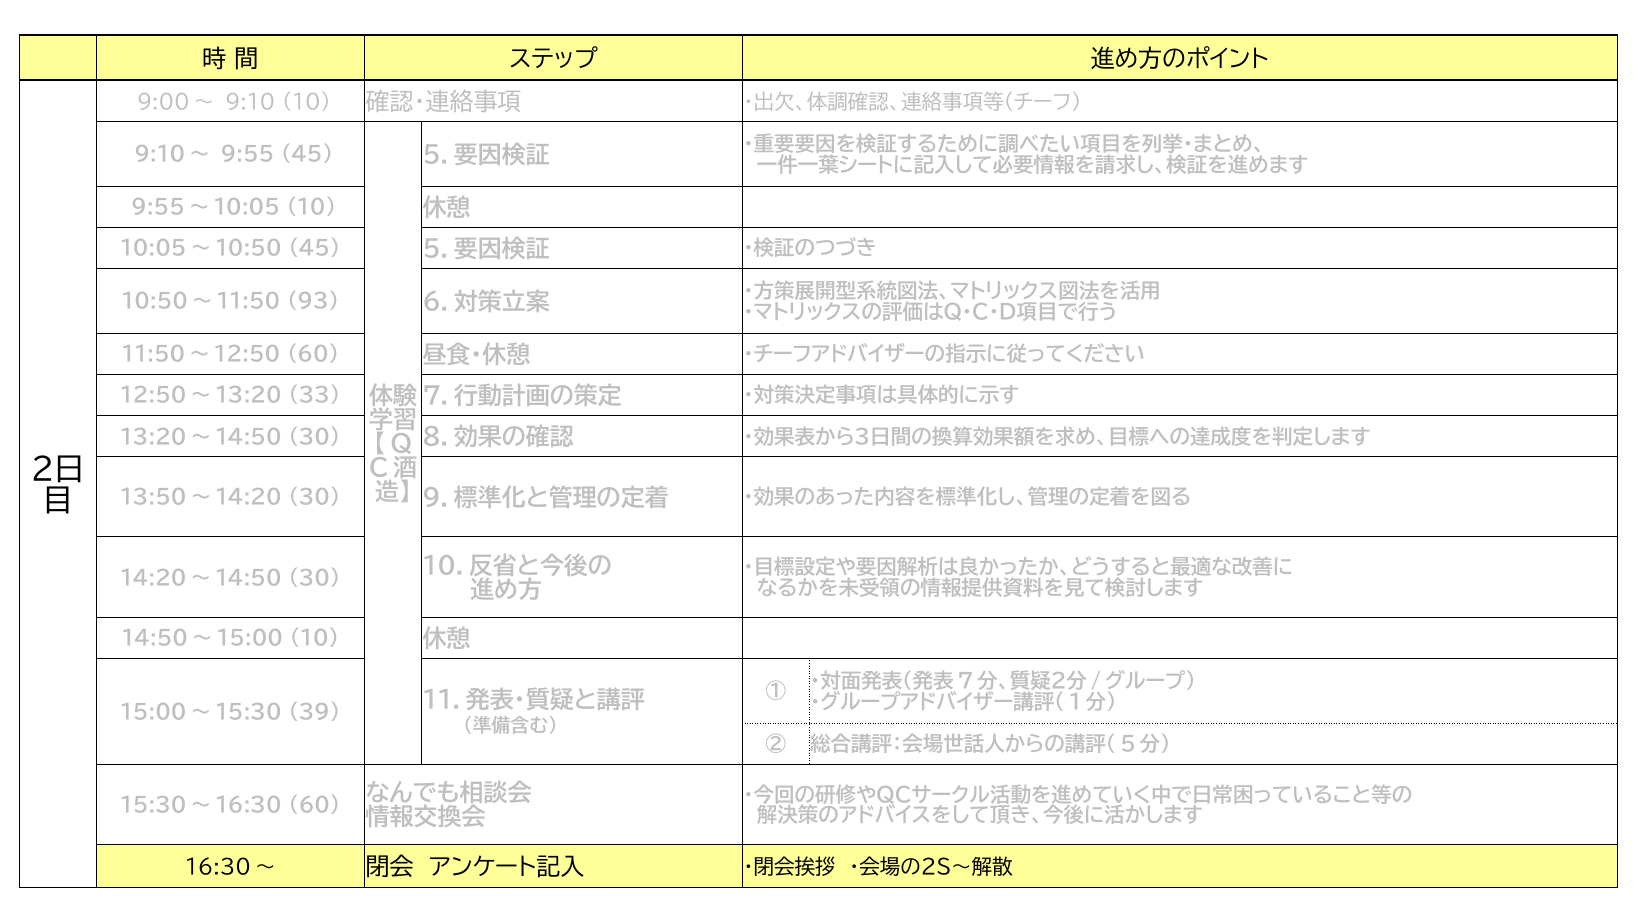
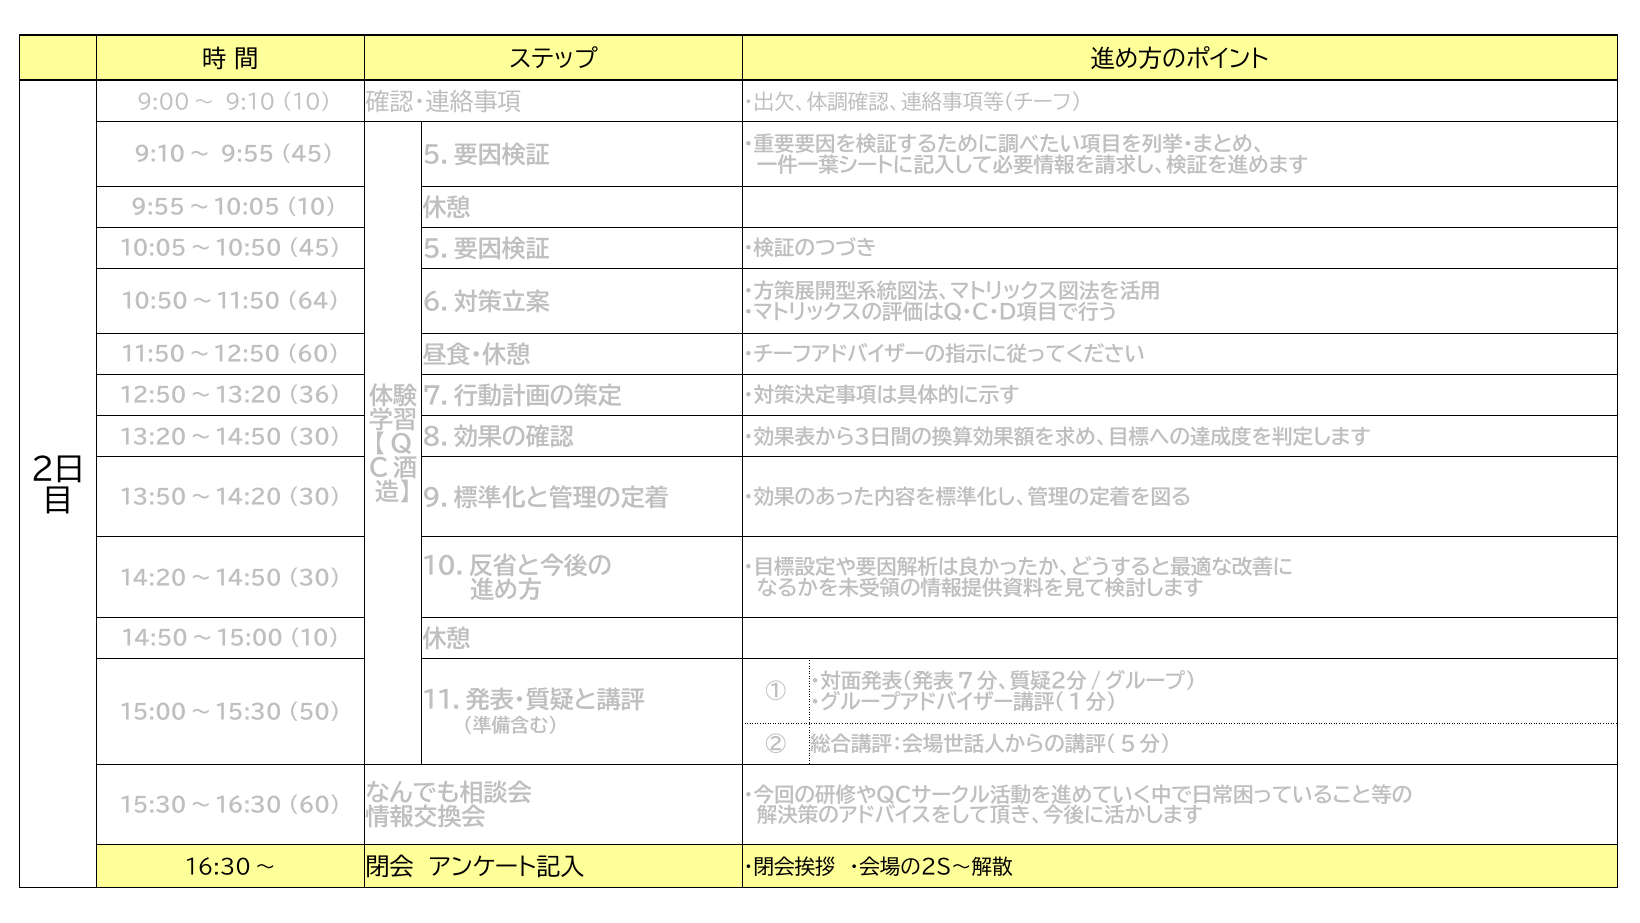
93: 93 -> 64
33: 33 -> 36
39: 39 -> 50
